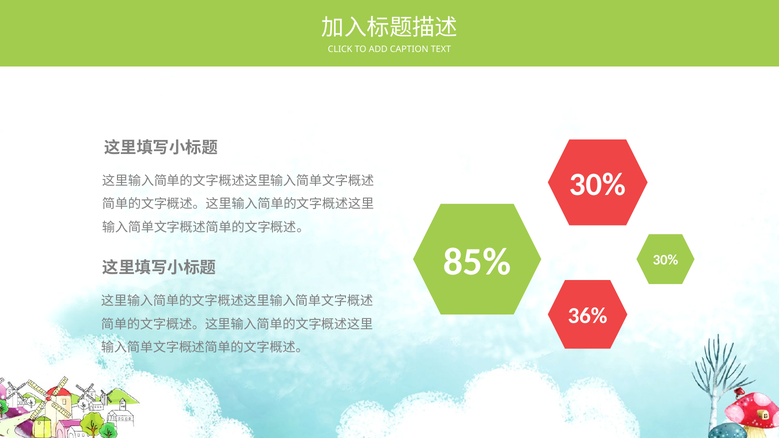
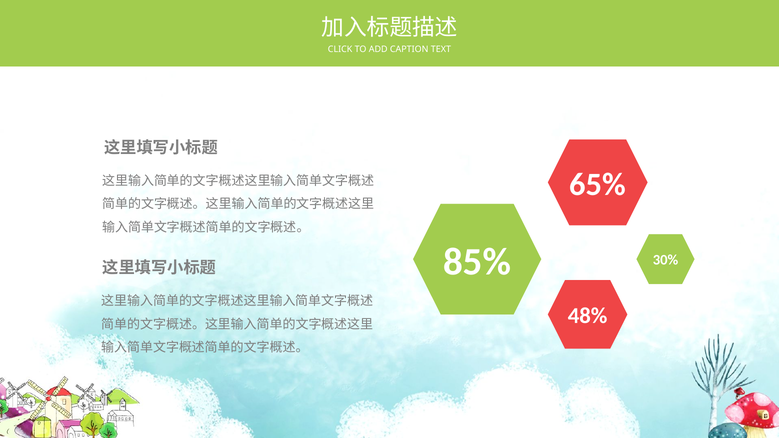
30% at (598, 185): 30% -> 65%
36%: 36% -> 48%
